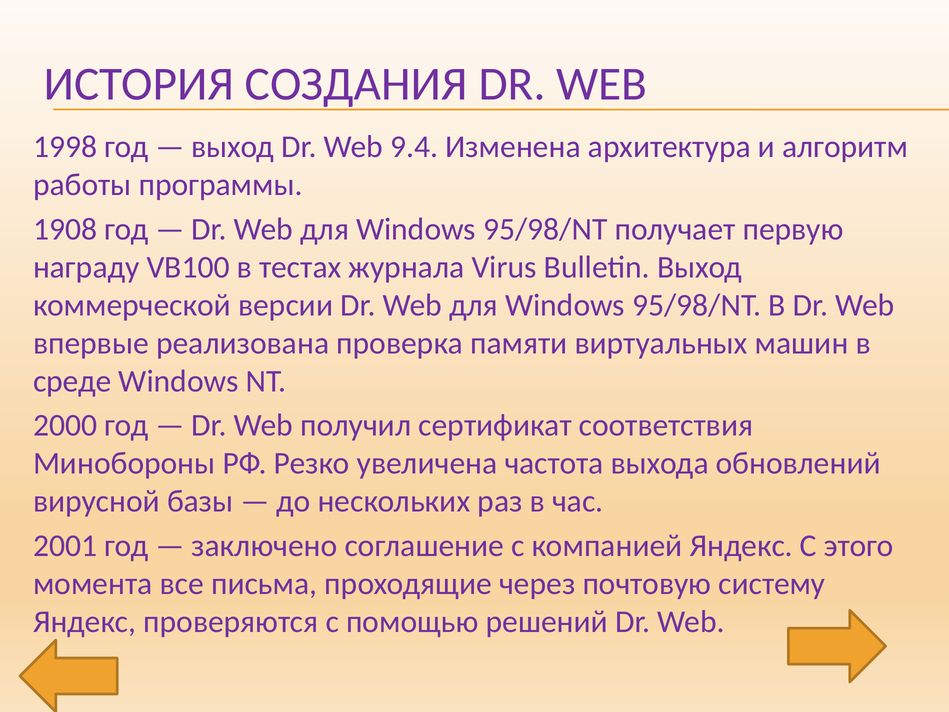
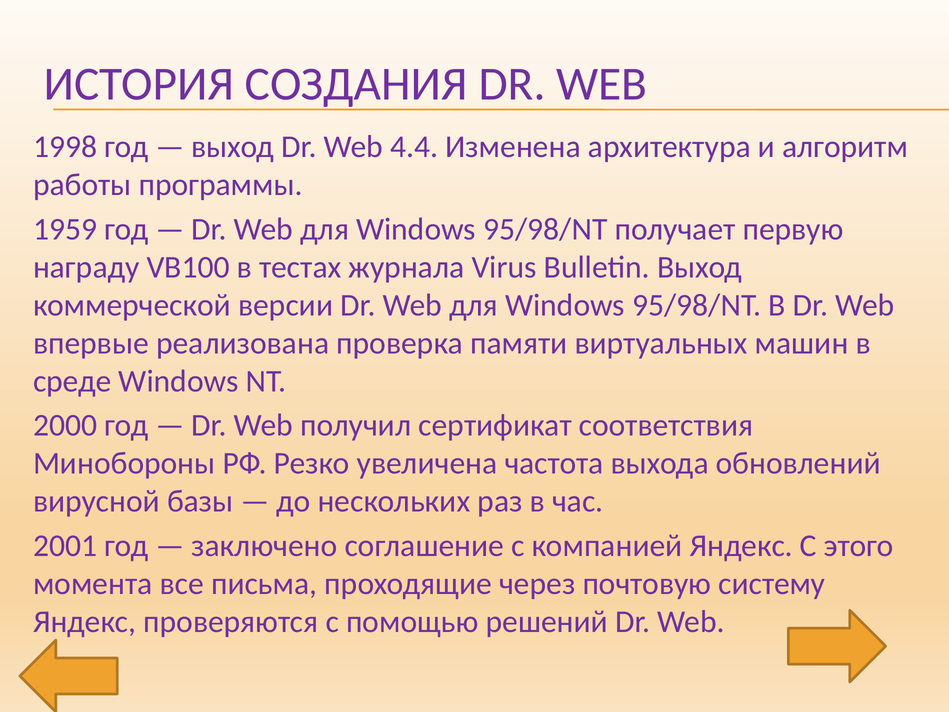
9.4: 9.4 -> 4.4
1908: 1908 -> 1959
